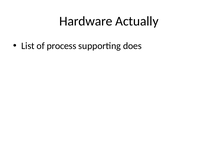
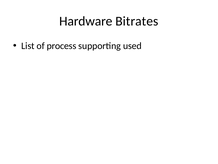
Actually: Actually -> Bitrates
does: does -> used
